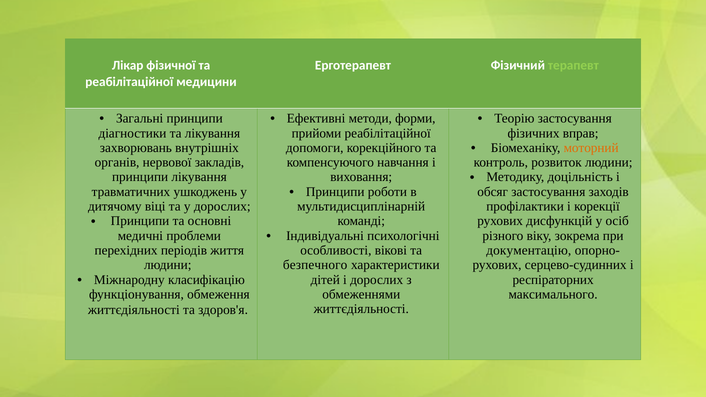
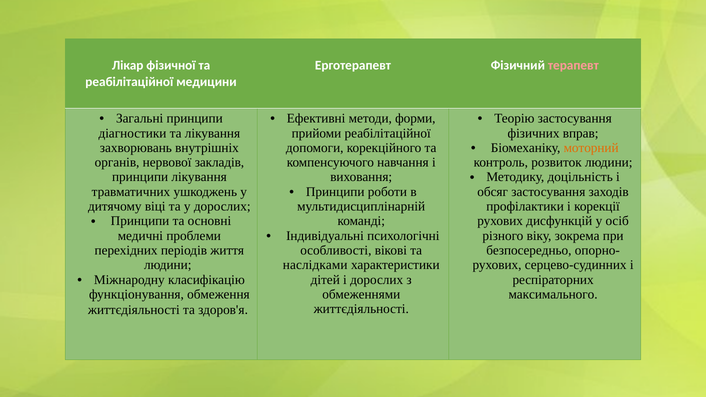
терапевт colour: light green -> pink
документацію: документацію -> безпосередньо
безпечного: безпечного -> наслідками
